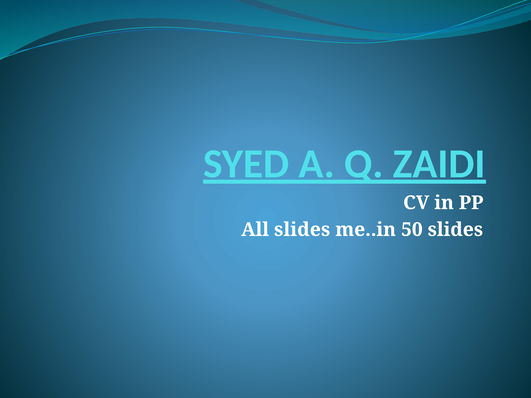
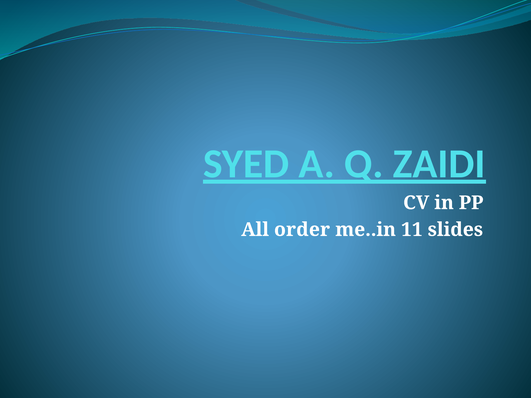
All slides: slides -> order
50: 50 -> 11
